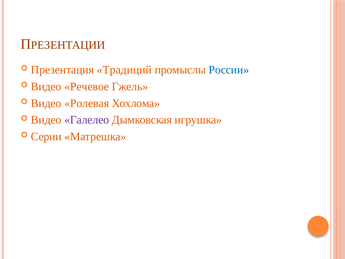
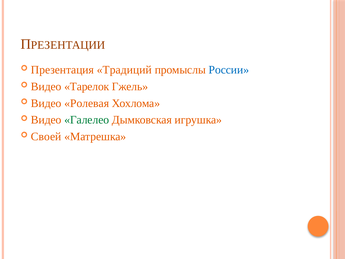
Речевое: Речевое -> Тарелок
Галелео colour: purple -> green
Серии: Серии -> Своей
